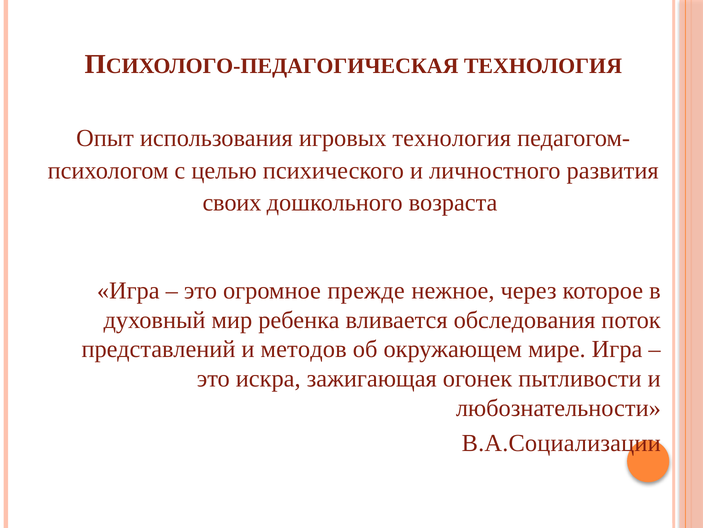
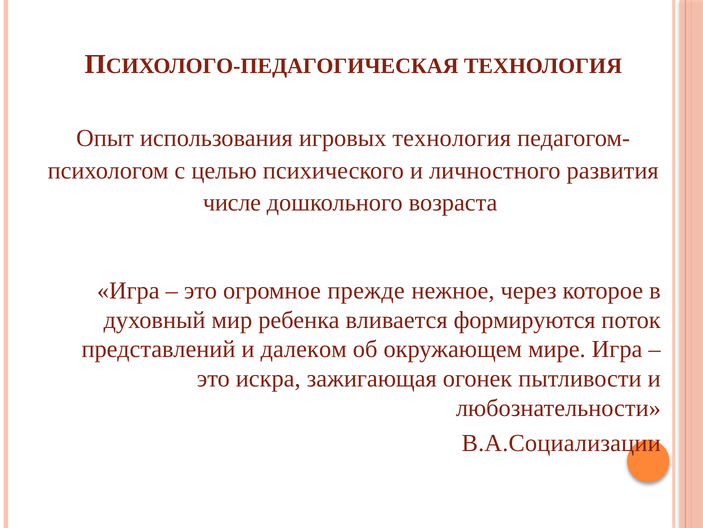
своих: своих -> числе
обследования: обследования -> формируются
методов: методов -> далеком
